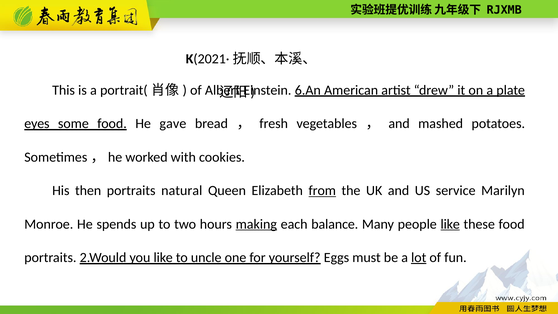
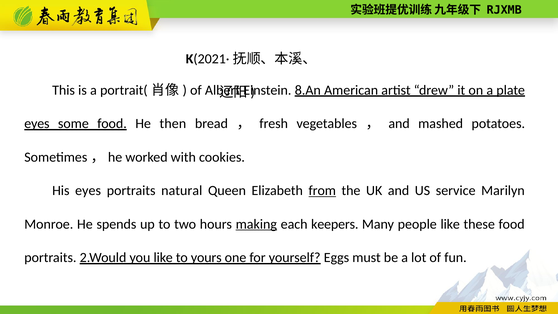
6.An: 6.An -> 8.An
gave: gave -> then
His then: then -> eyes
balance: balance -> keepers
like at (450, 224) underline: present -> none
uncle: uncle -> yours
lot underline: present -> none
